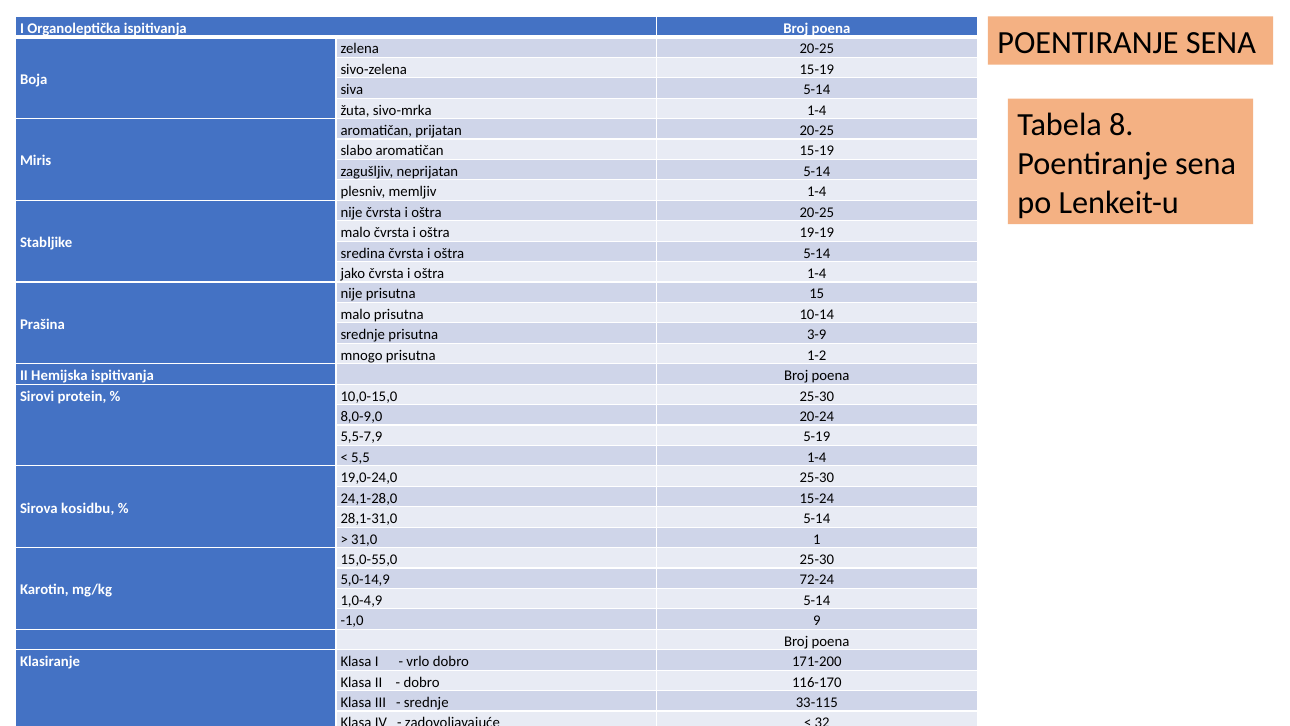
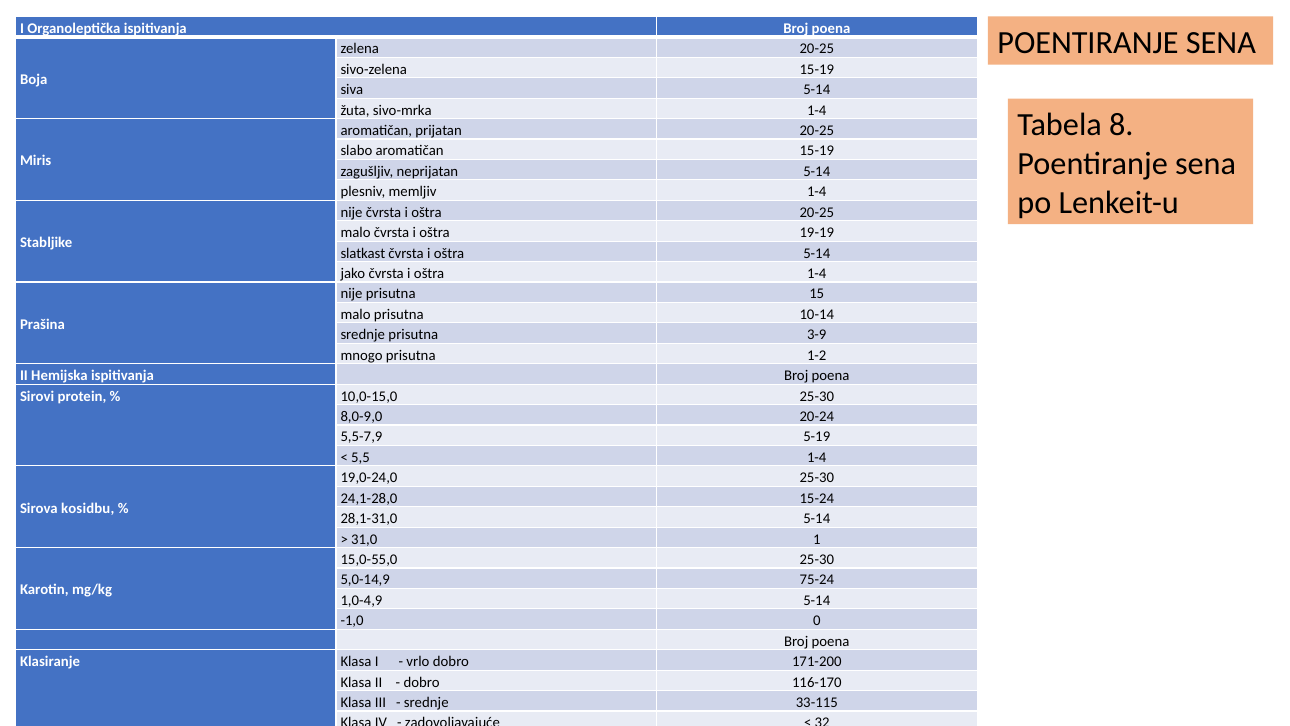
sredina: sredina -> slatkast
72-24: 72-24 -> 75-24
9: 9 -> 0
